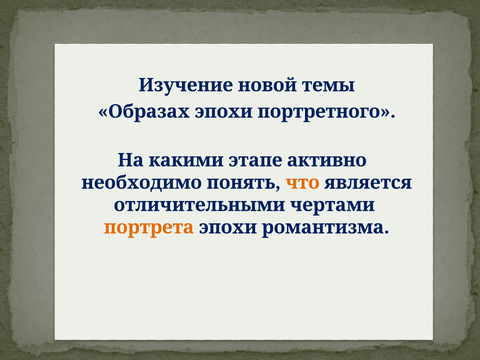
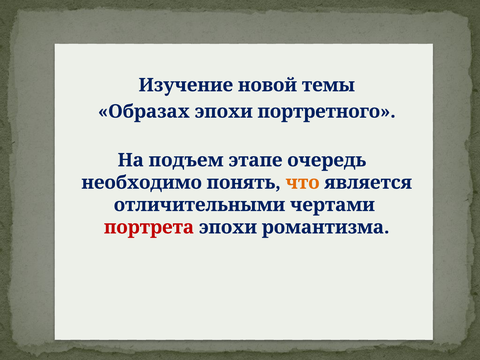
какими: какими -> подъем
активно: активно -> очередь
портрета colour: orange -> red
